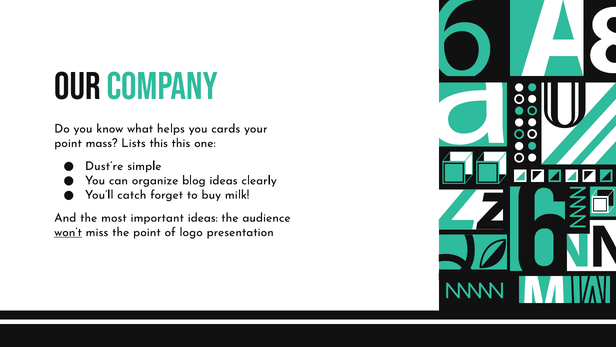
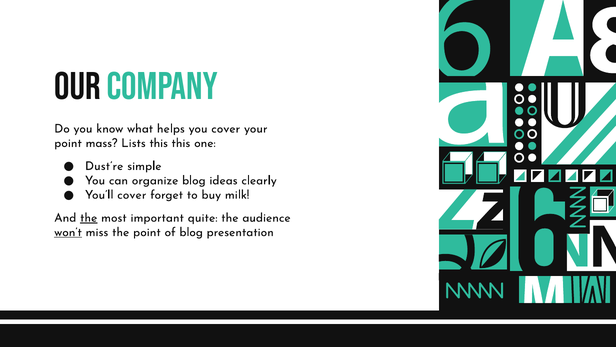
you cards: cards -> cover
You’ll catch: catch -> cover
the at (89, 217) underline: none -> present
important ideas: ideas -> quite
of logo: logo -> blog
